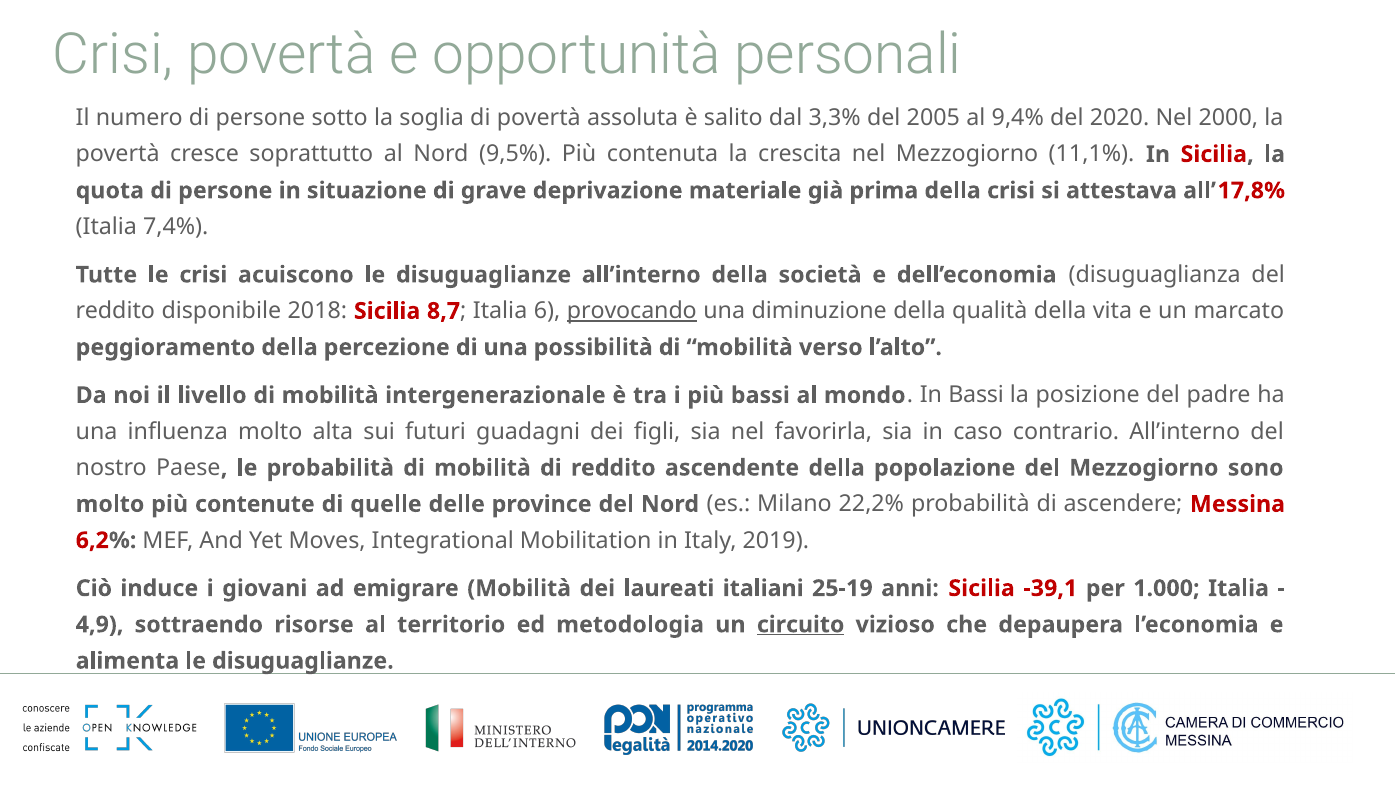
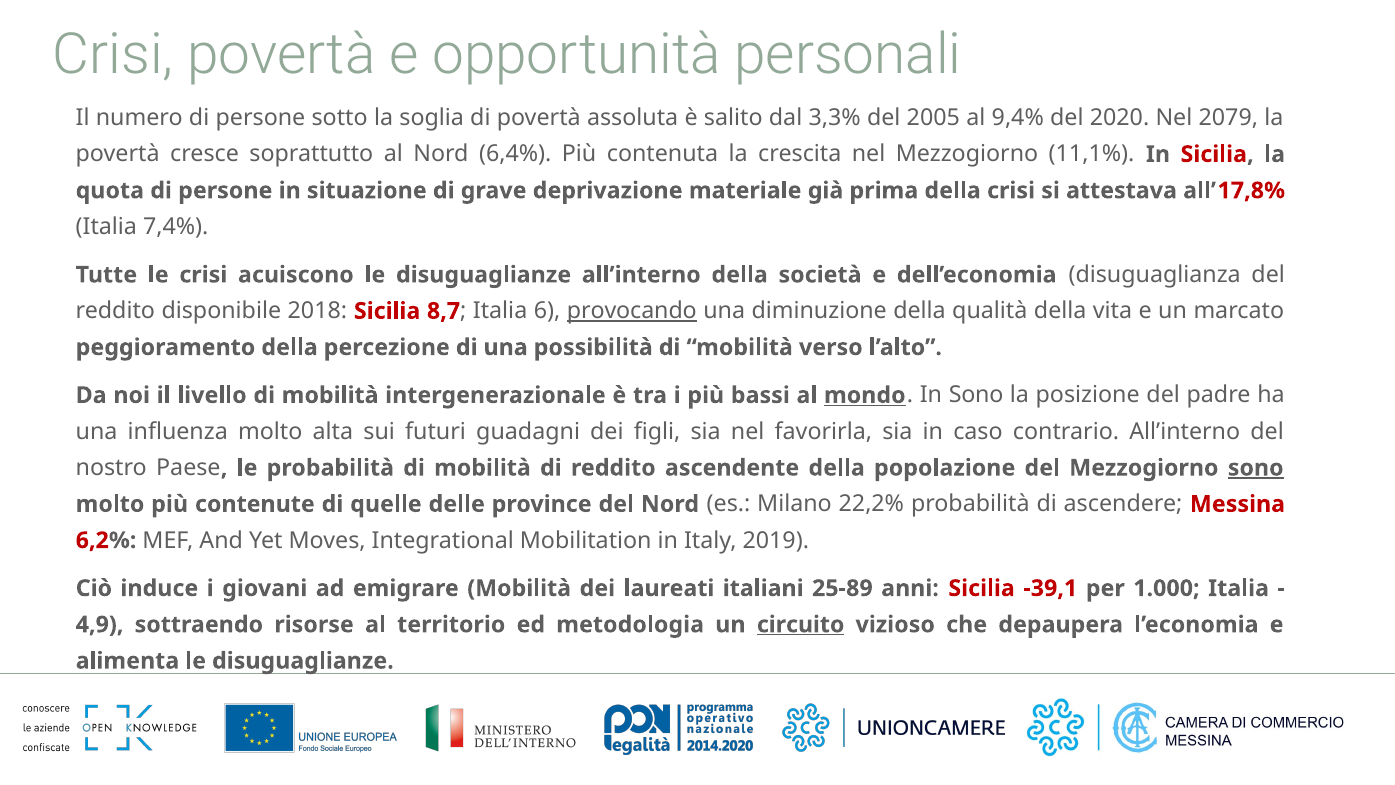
2000: 2000 -> 2079
9,5%: 9,5% -> 6,4%
mondo underline: none -> present
In Bassi: Bassi -> Sono
sono at (1256, 468) underline: none -> present
25-19: 25-19 -> 25-89
